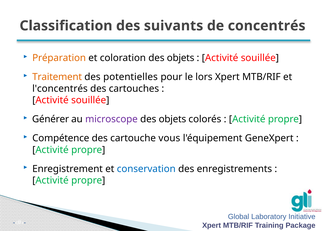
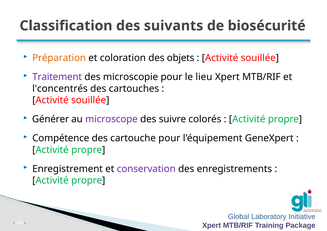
concentrés: concentrés -> biosécurité
Traitement colour: orange -> purple
potentielles: potentielles -> microscopie
lors: lors -> lieu
objets at (172, 119): objets -> suivre
cartouche vous: vous -> pour
conservation colour: blue -> purple
